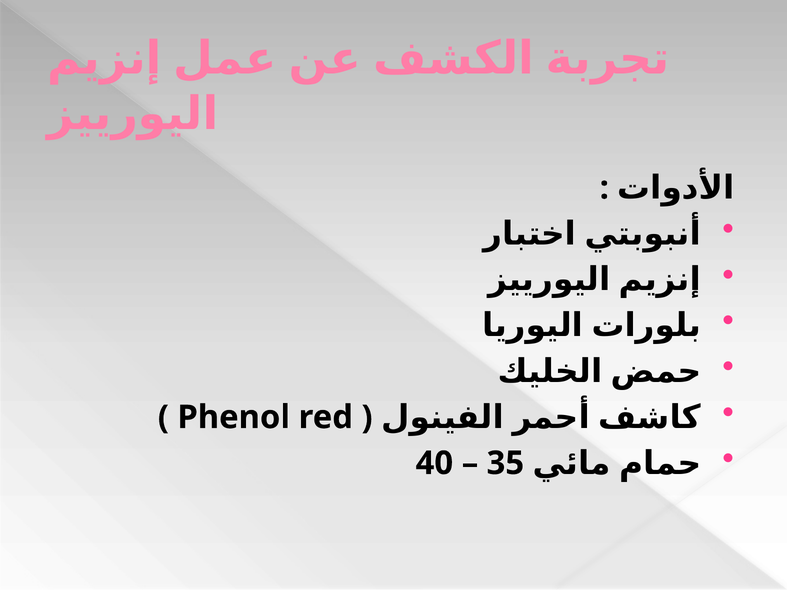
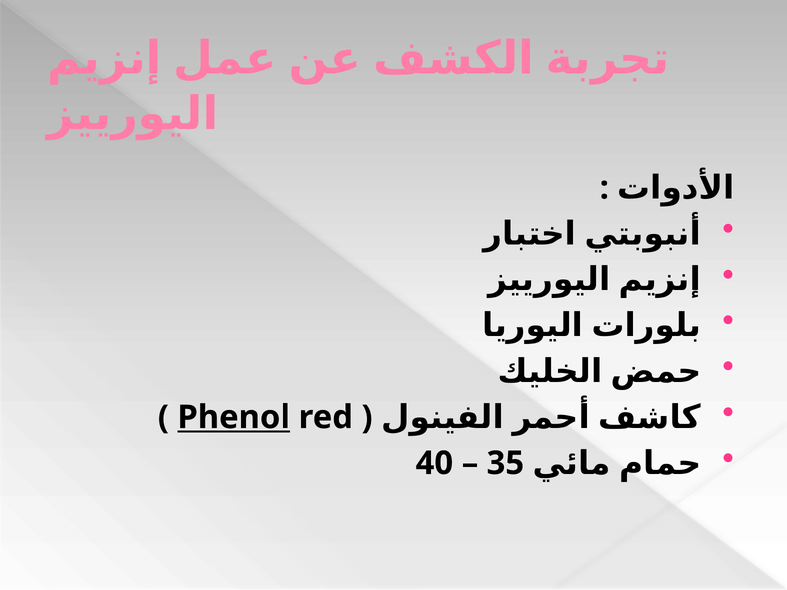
Phenol underline: none -> present
